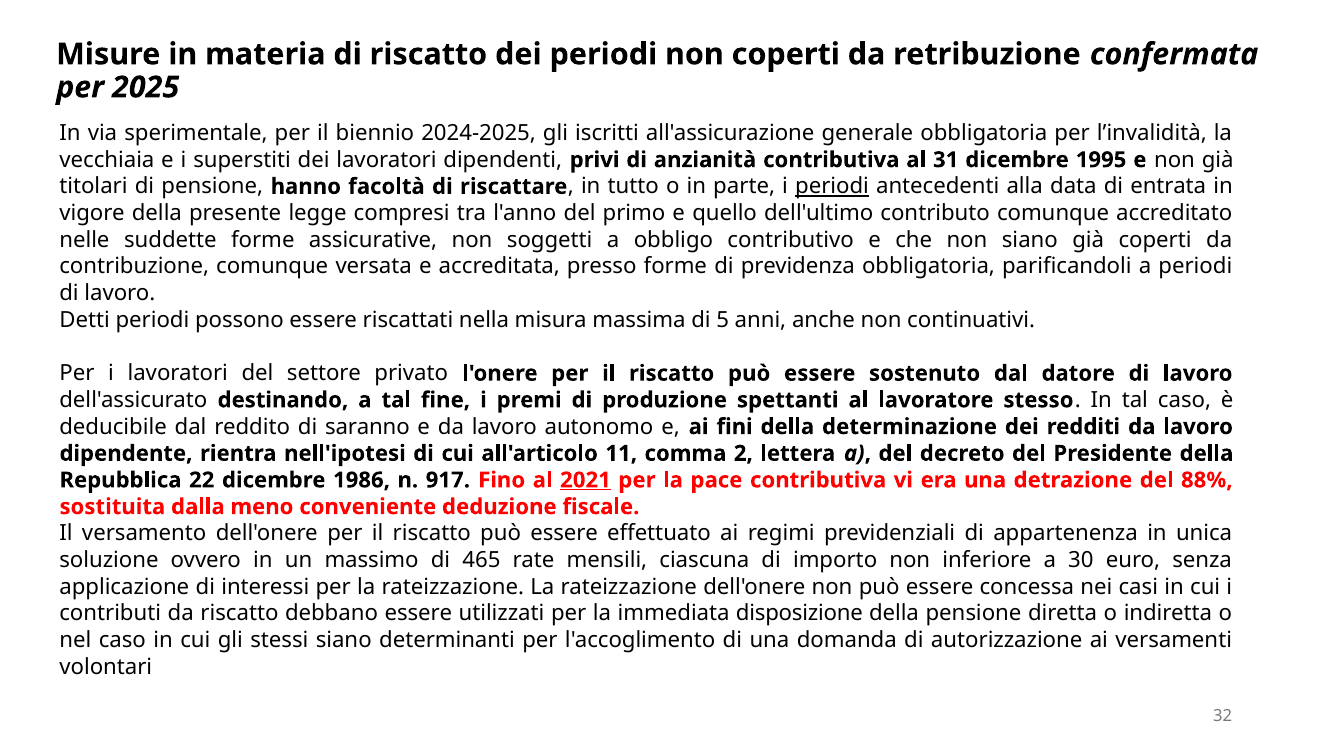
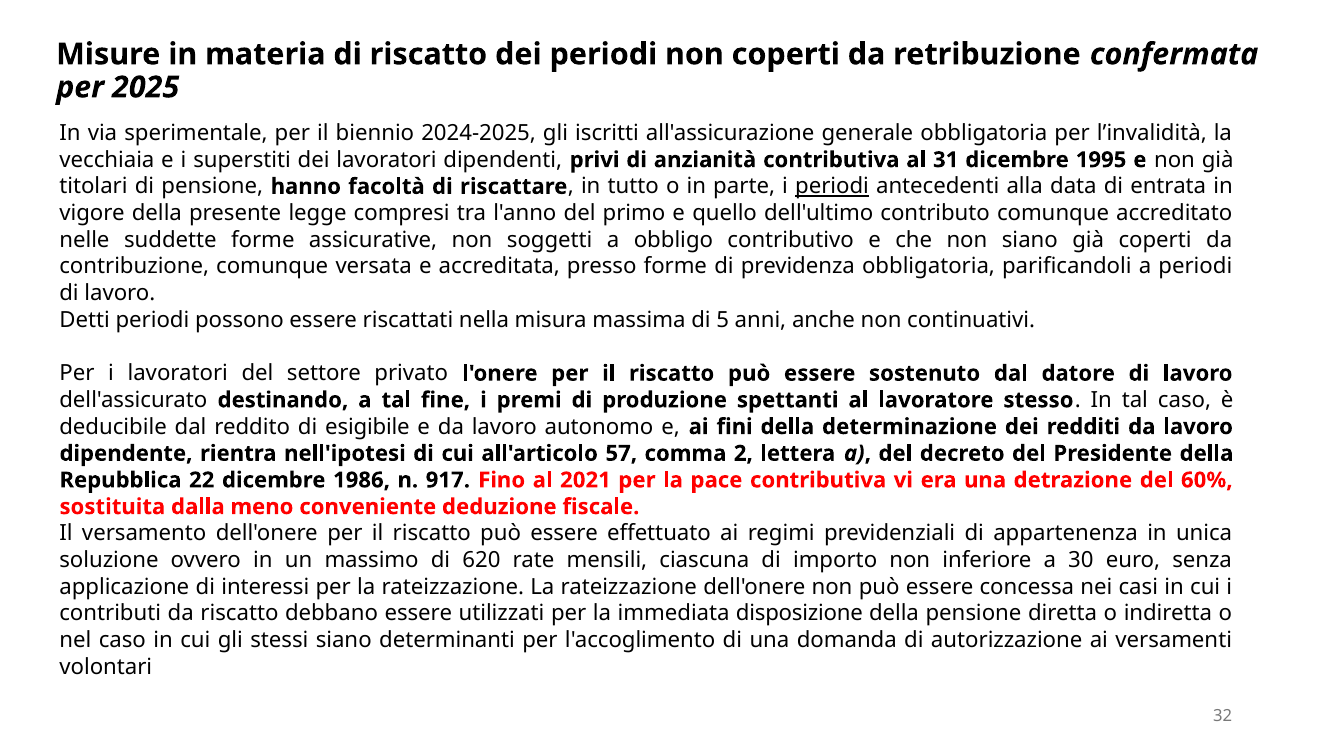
saranno: saranno -> esigibile
11: 11 -> 57
2021 underline: present -> none
88%: 88% -> 60%
465: 465 -> 620
